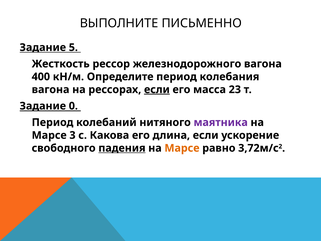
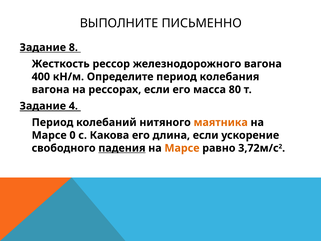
5: 5 -> 8
если at (157, 89) underline: present -> none
23: 23 -> 80
0: 0 -> 4
маятника colour: purple -> orange
3: 3 -> 0
